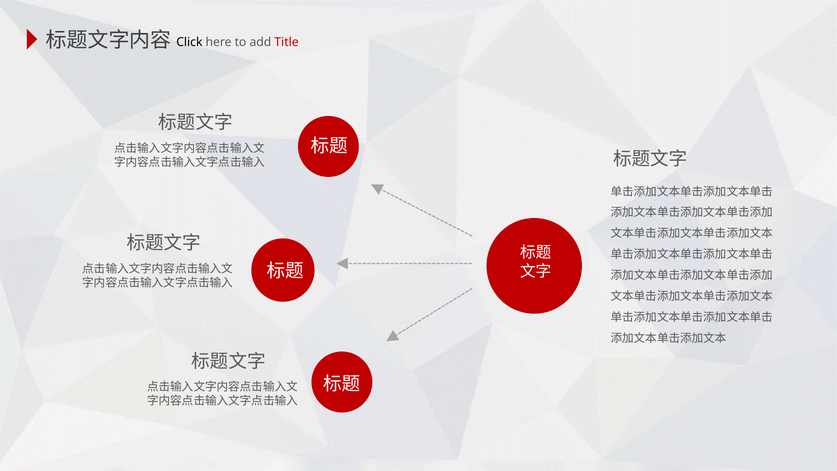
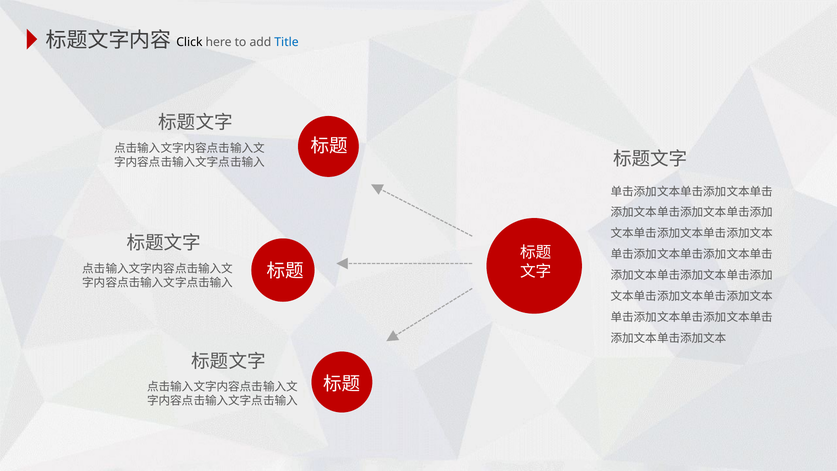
Title colour: red -> blue
